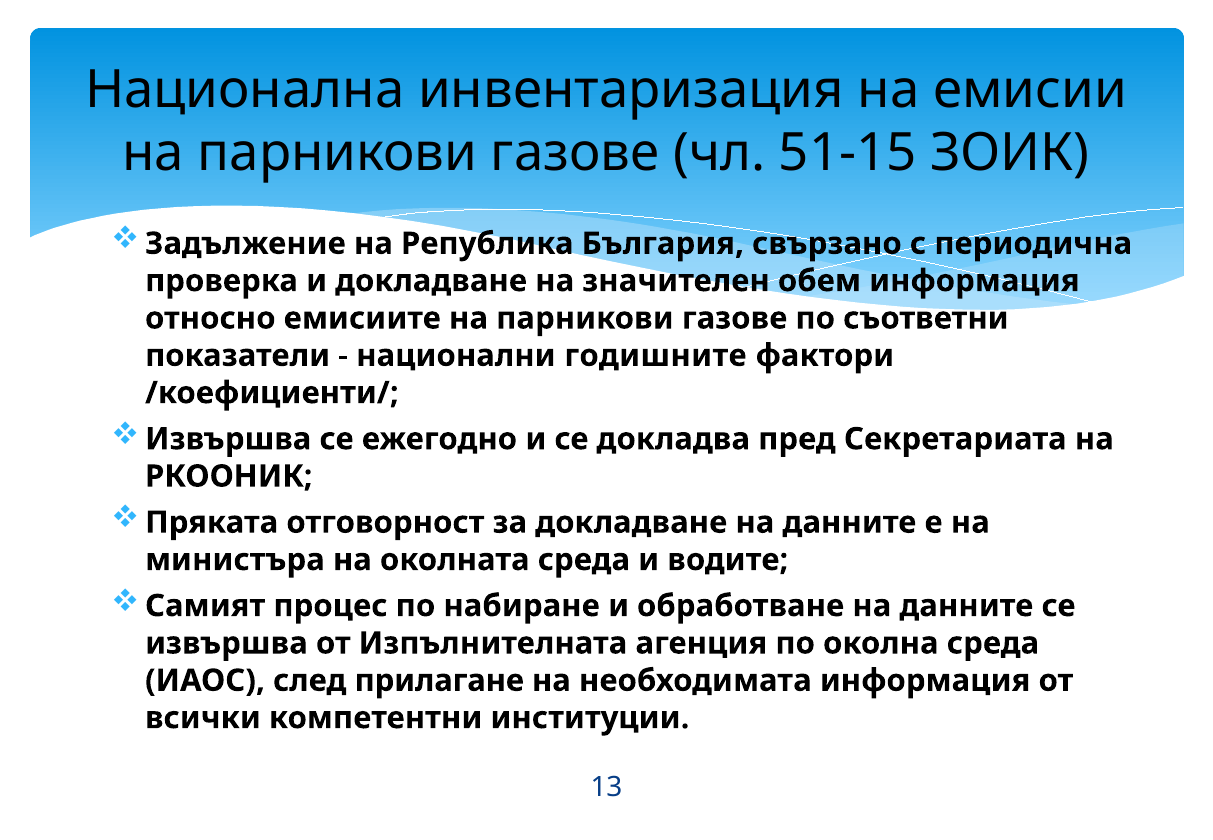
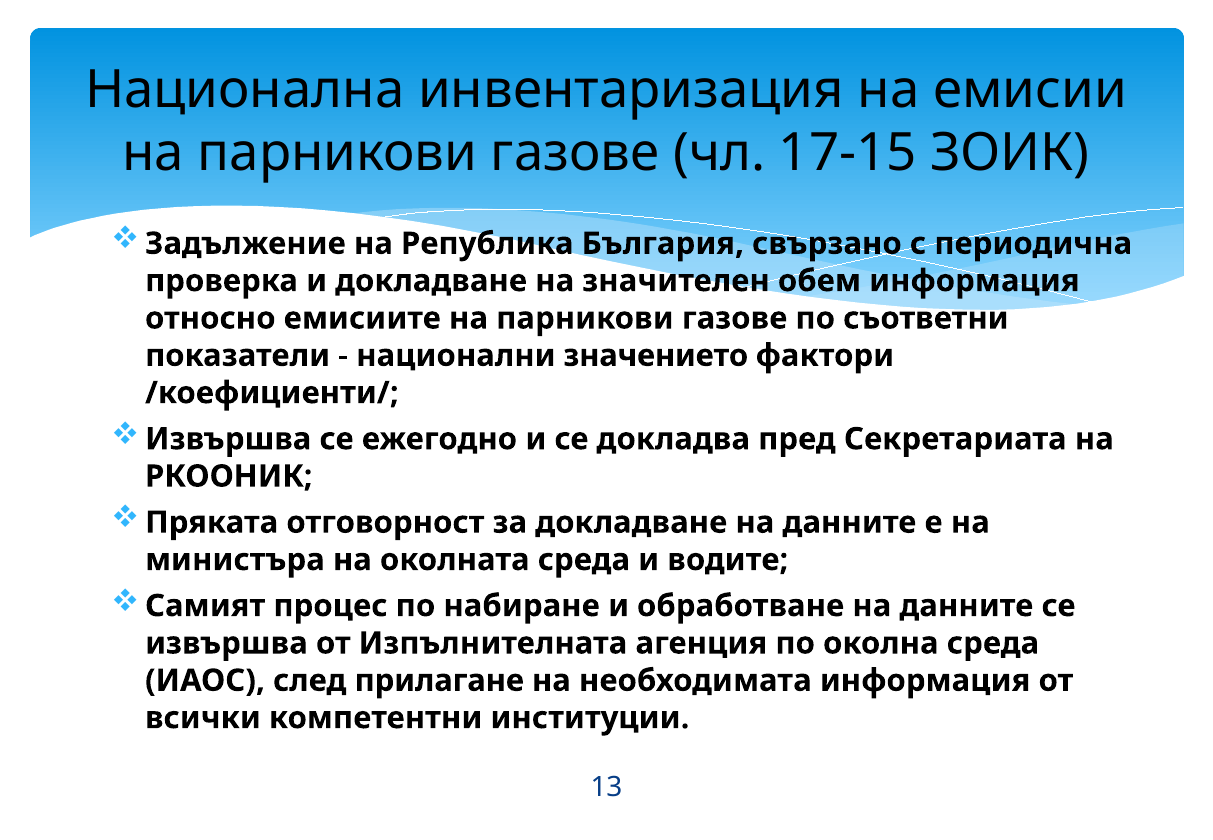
51-15: 51-15 -> 17-15
годишните: годишните -> значението
